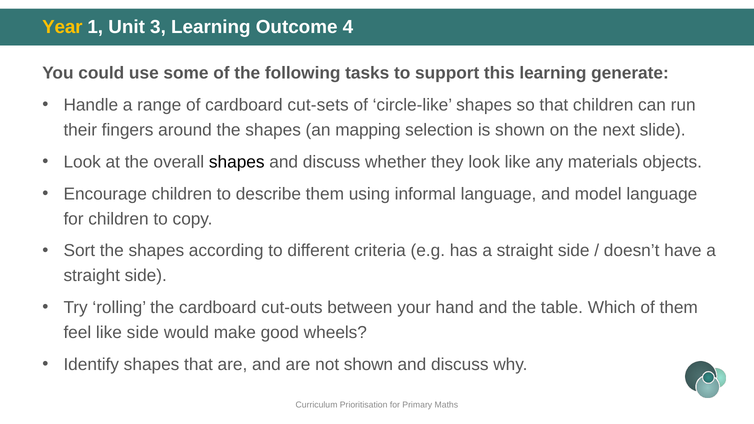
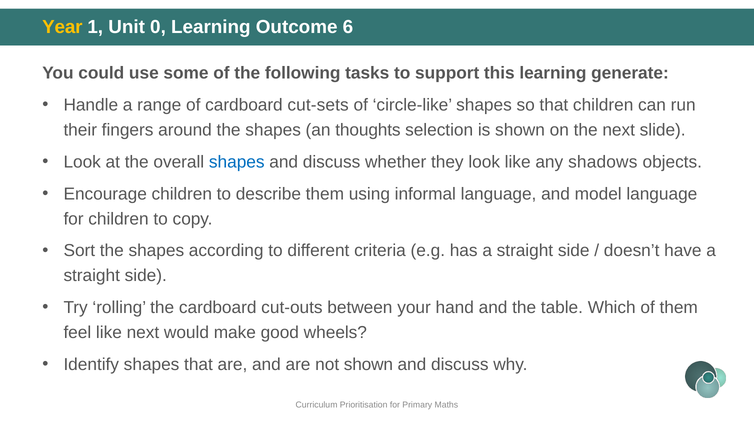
3: 3 -> 0
4: 4 -> 6
mapping: mapping -> thoughts
shapes at (237, 162) colour: black -> blue
materials: materials -> shadows
like side: side -> next
